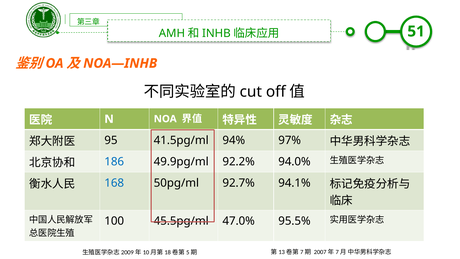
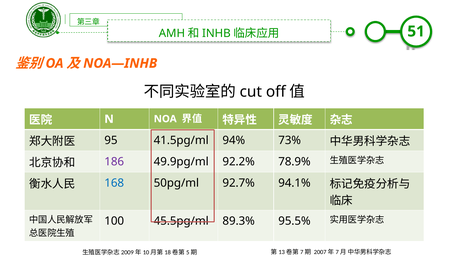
97%: 97% -> 73%
186 colour: blue -> purple
94.0%: 94.0% -> 78.9%
47.0%: 47.0% -> 89.3%
